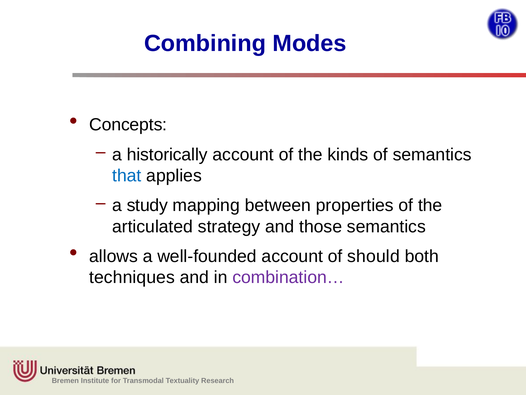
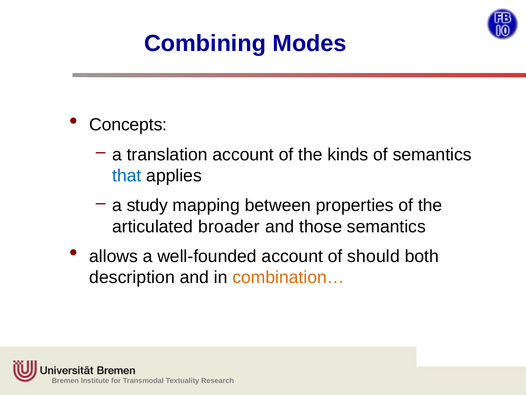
historically: historically -> translation
strategy: strategy -> broader
techniques: techniques -> description
combination… colour: purple -> orange
